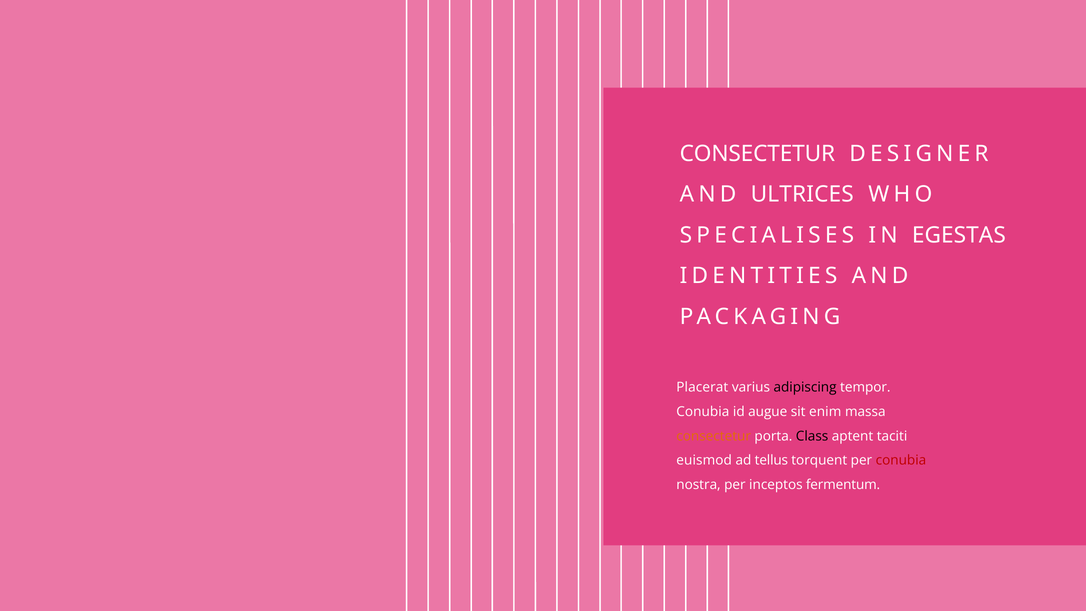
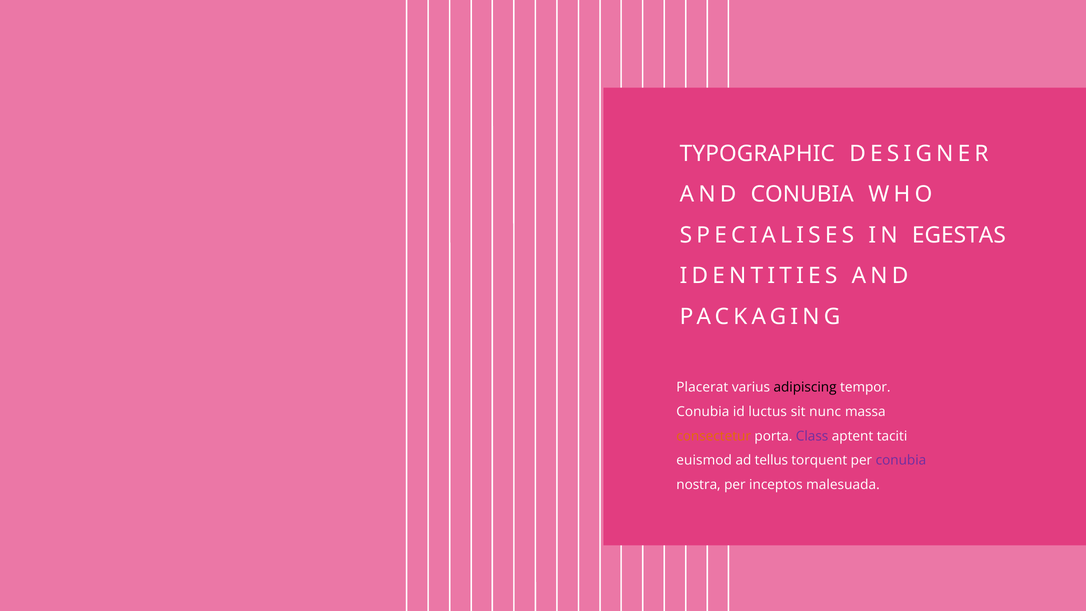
CONSECTETUR at (757, 154): CONSECTETUR -> TYPOGRAPHIC
AND ULTRICES: ULTRICES -> CONUBIA
augue: augue -> luctus
enim: enim -> nunc
Class colour: black -> purple
conubia at (901, 460) colour: red -> purple
fermentum: fermentum -> malesuada
